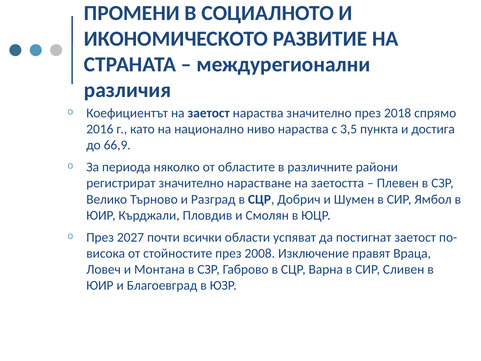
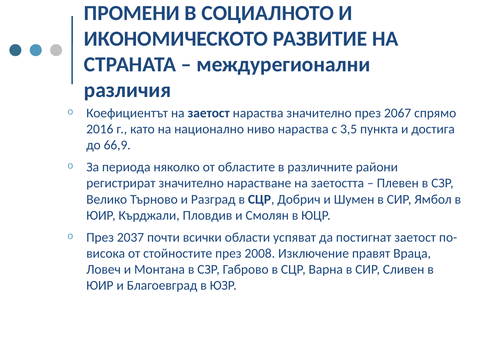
2018: 2018 -> 2067
2027: 2027 -> 2037
